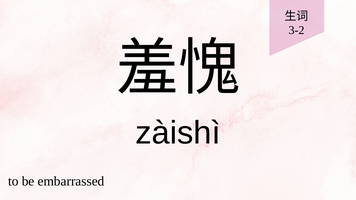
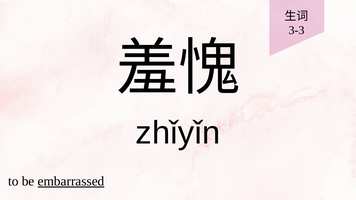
3-2: 3-2 -> 3-3
zàishì: zàishì -> zhǐyǐn
embarrassed underline: none -> present
